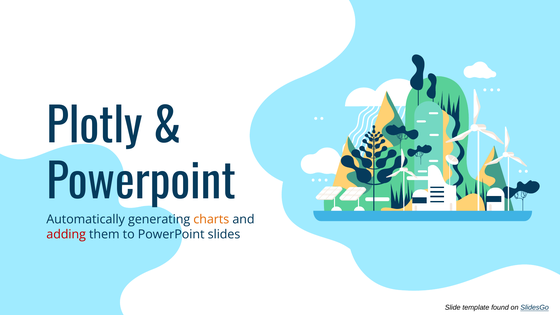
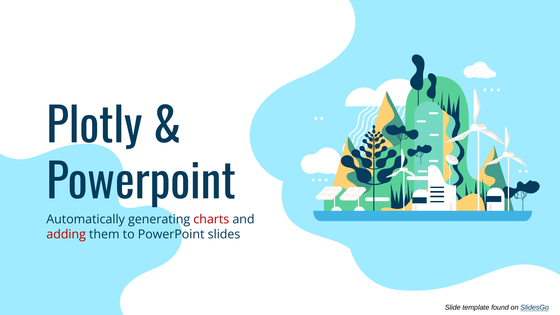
charts colour: orange -> red
